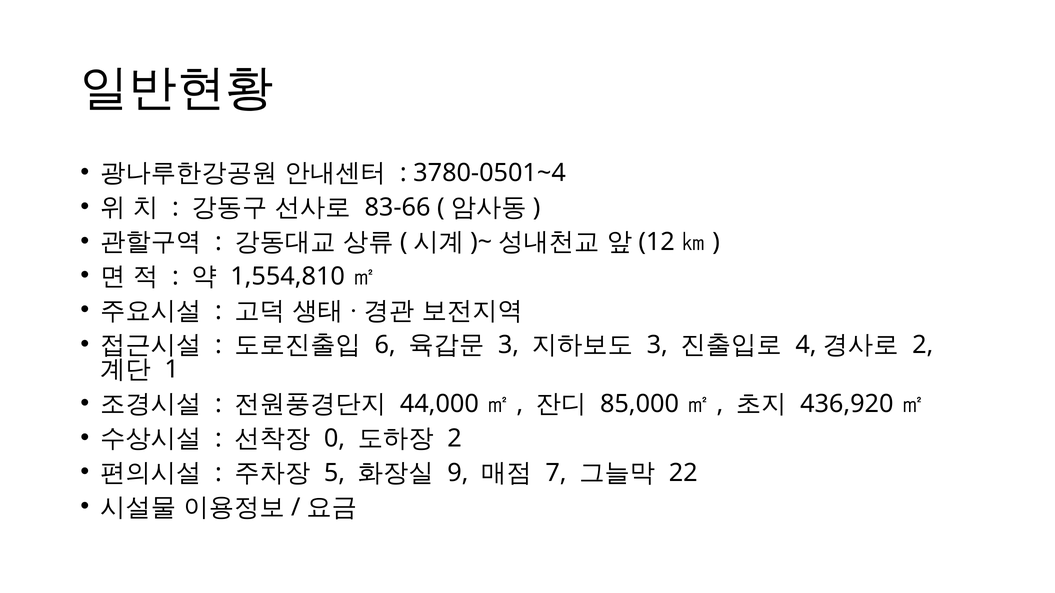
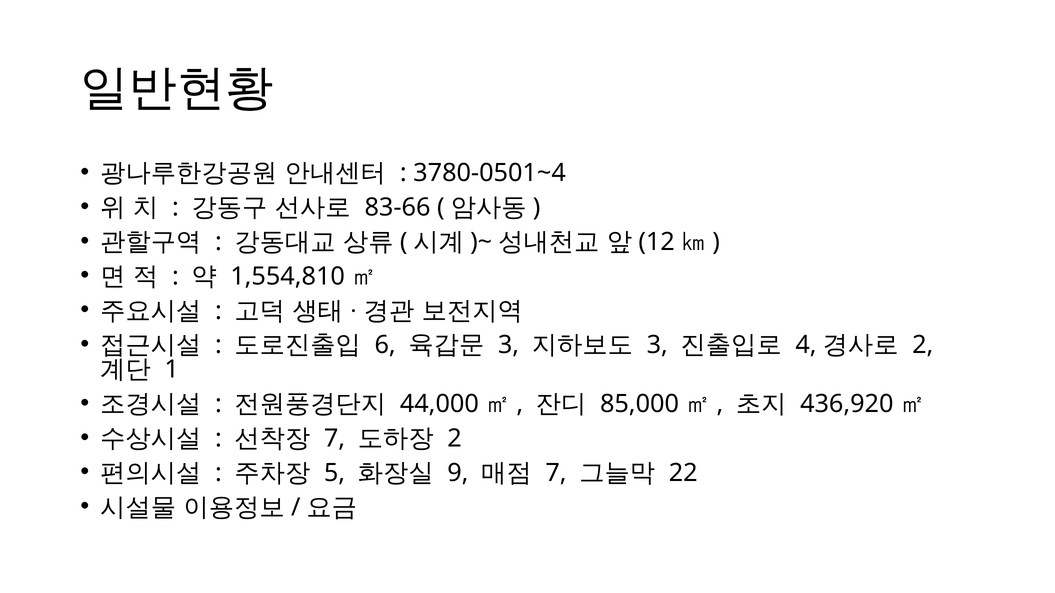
0 at (335, 439): 0 -> 7
